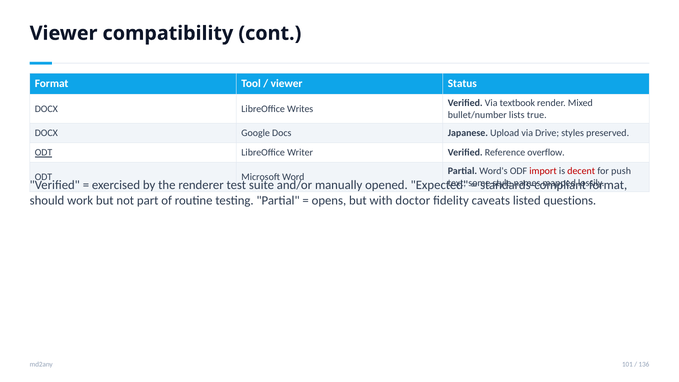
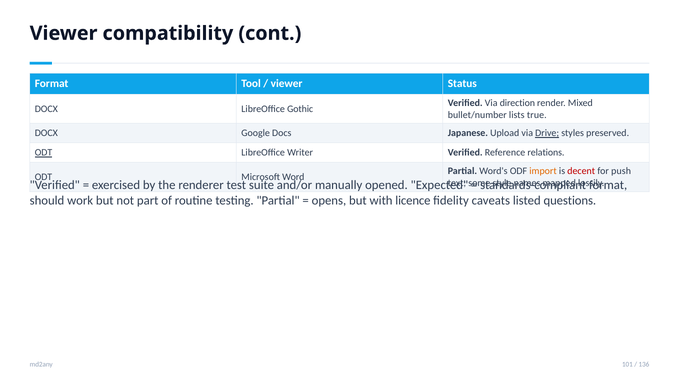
textbook: textbook -> direction
Writes: Writes -> Gothic
Drive underline: none -> present
overflow: overflow -> relations
import colour: red -> orange
doctor: doctor -> licence
